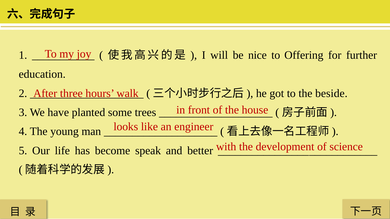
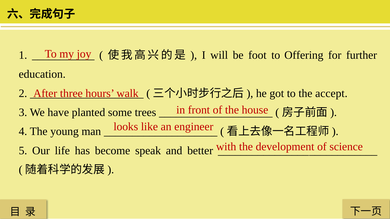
nice: nice -> foot
beside: beside -> accept
